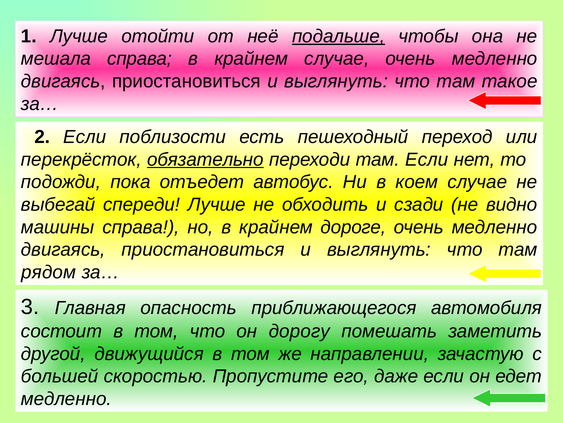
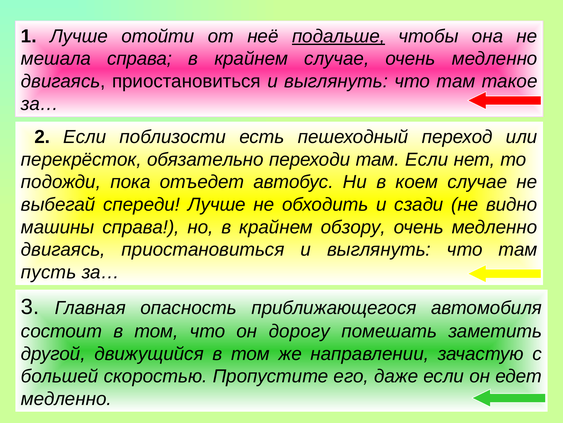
обязательно underline: present -> none
дороге: дороге -> обзору
рядом: рядом -> пусть
